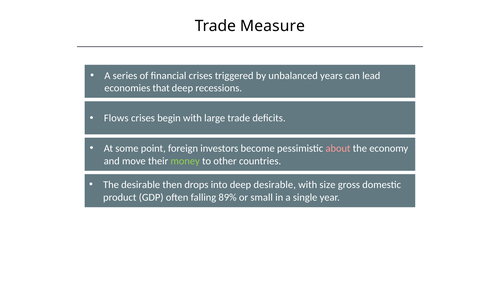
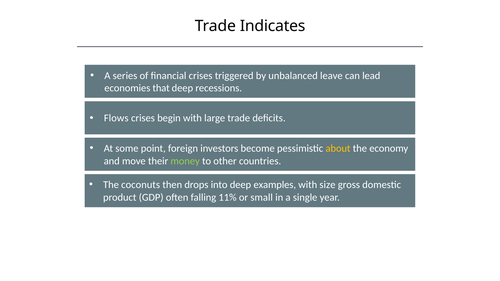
Measure: Measure -> Indicates
years: years -> leave
about colour: pink -> yellow
The desirable: desirable -> coconuts
deep desirable: desirable -> examples
89%: 89% -> 11%
